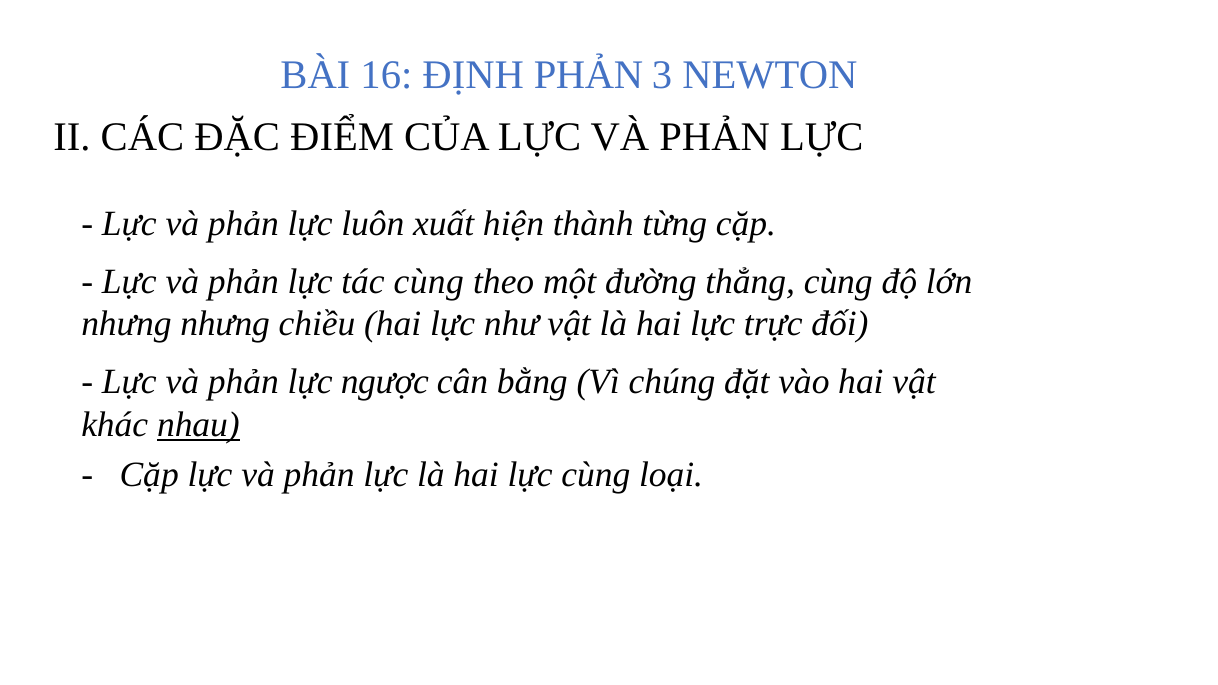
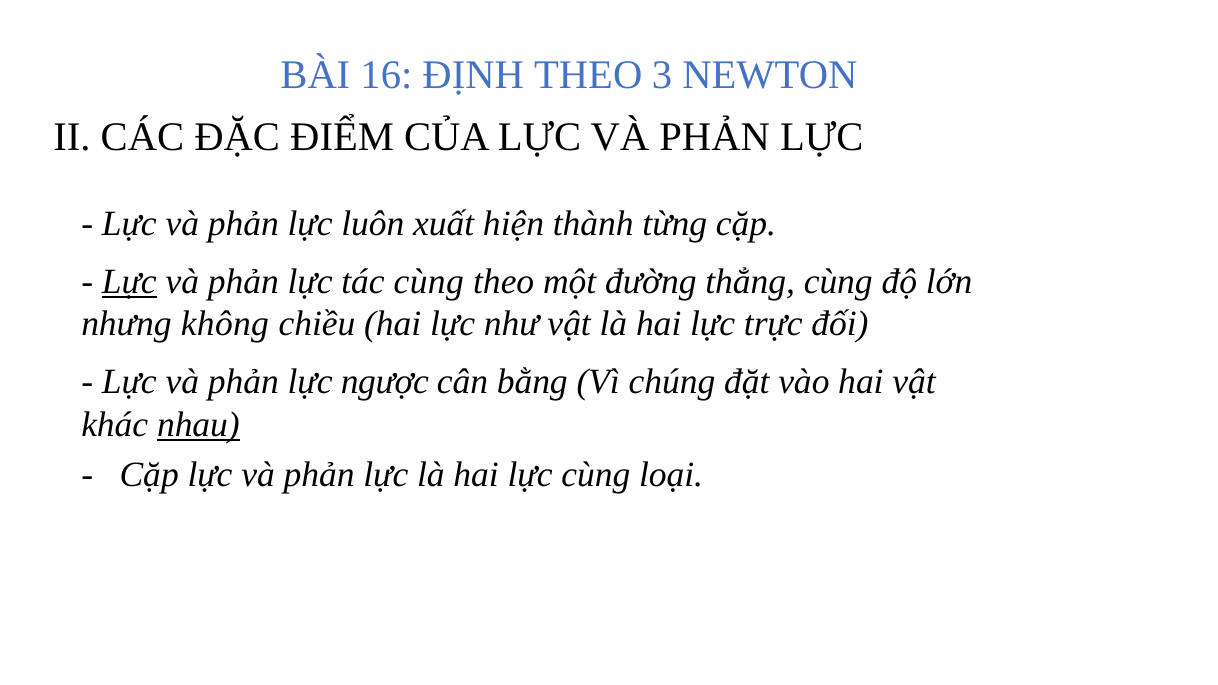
ĐỊNH PHẢN: PHẢN -> THEO
Lực at (129, 282) underline: none -> present
nhưng nhưng: nhưng -> không
